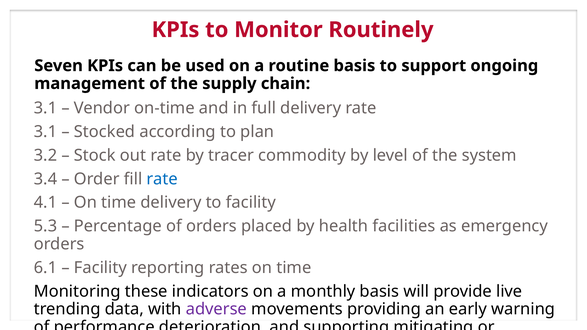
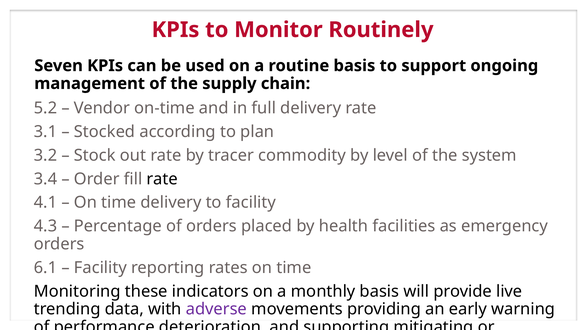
3.1 at (45, 108): 3.1 -> 5.2
rate at (162, 179) colour: blue -> black
5.3: 5.3 -> 4.3
